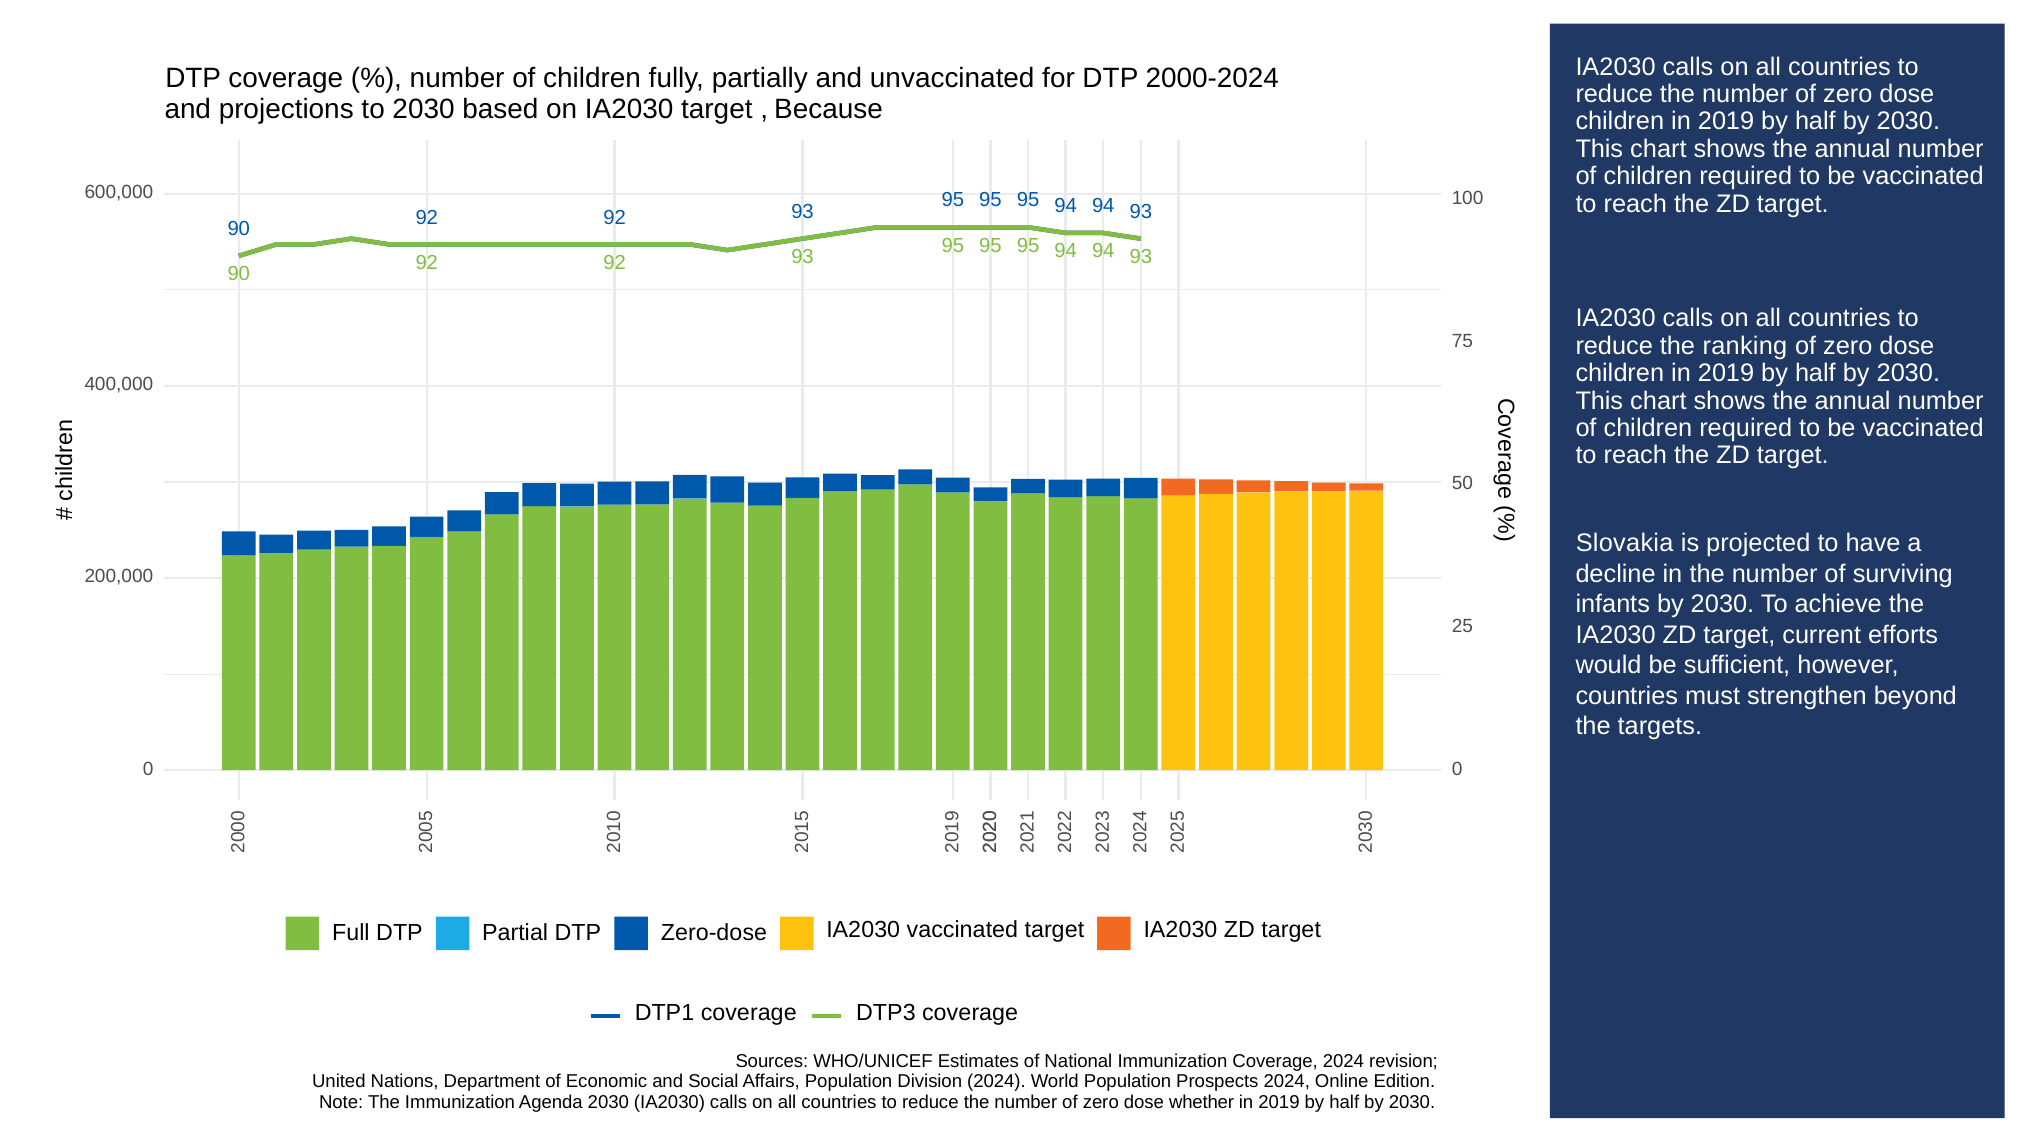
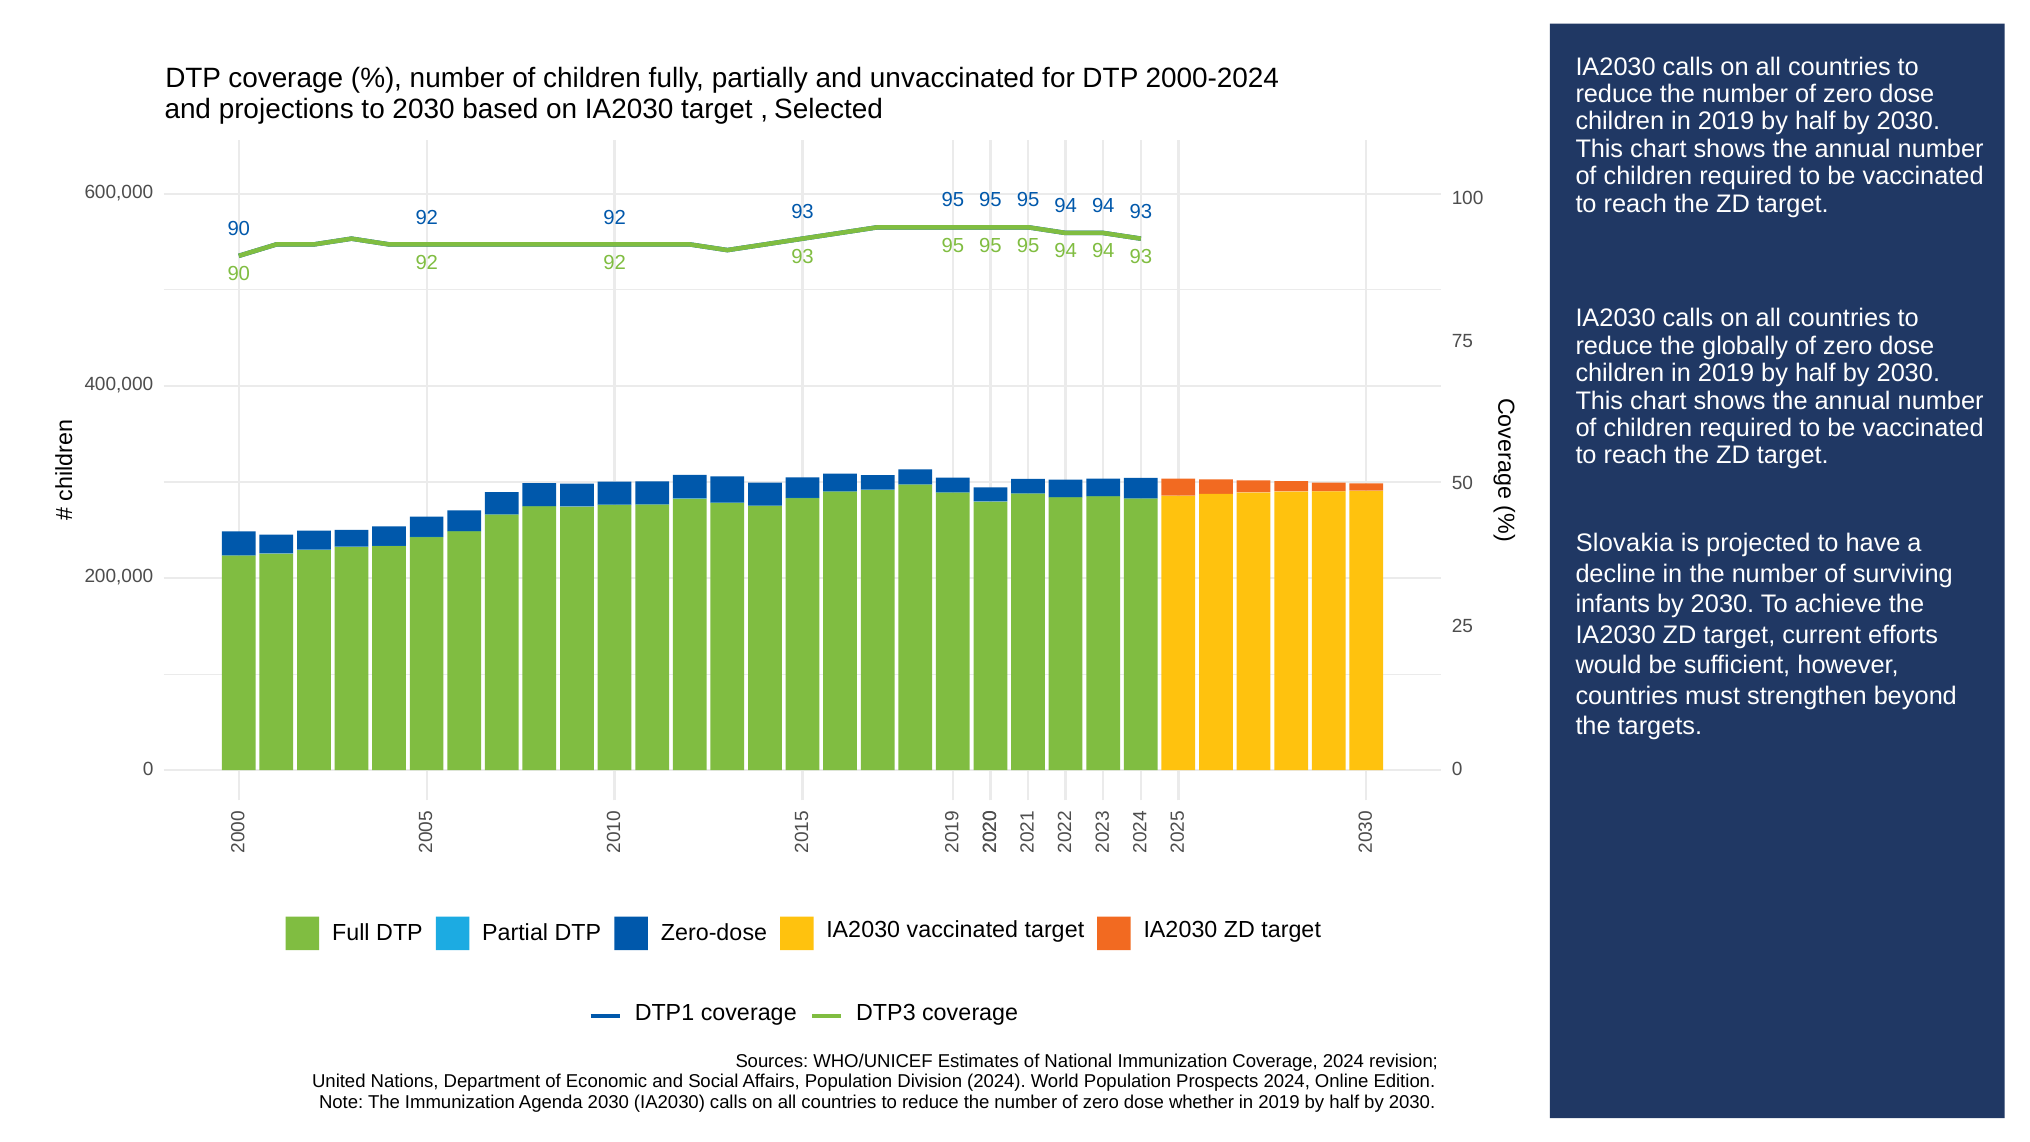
Because: Because -> Selected
ranking: ranking -> globally
